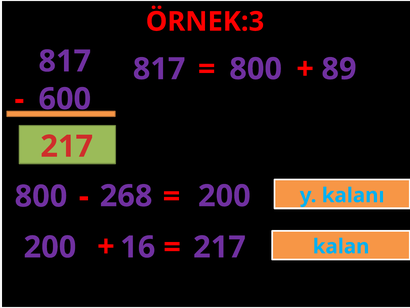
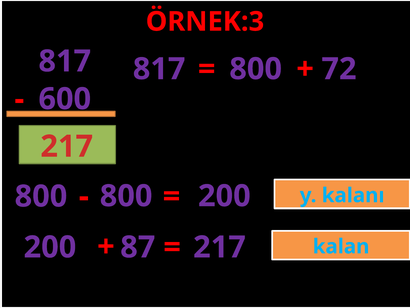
89: 89 -> 72
800 268: 268 -> 800
16: 16 -> 87
